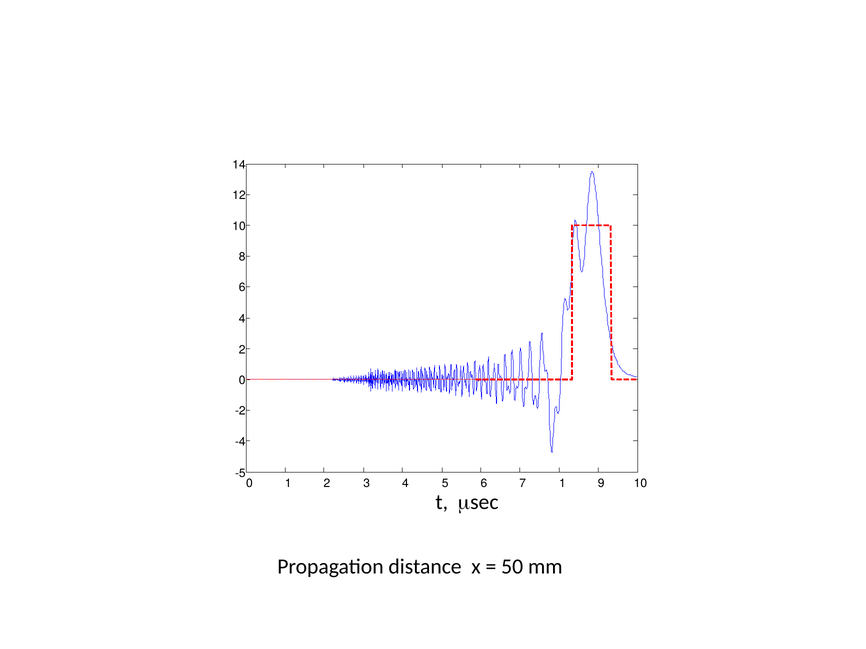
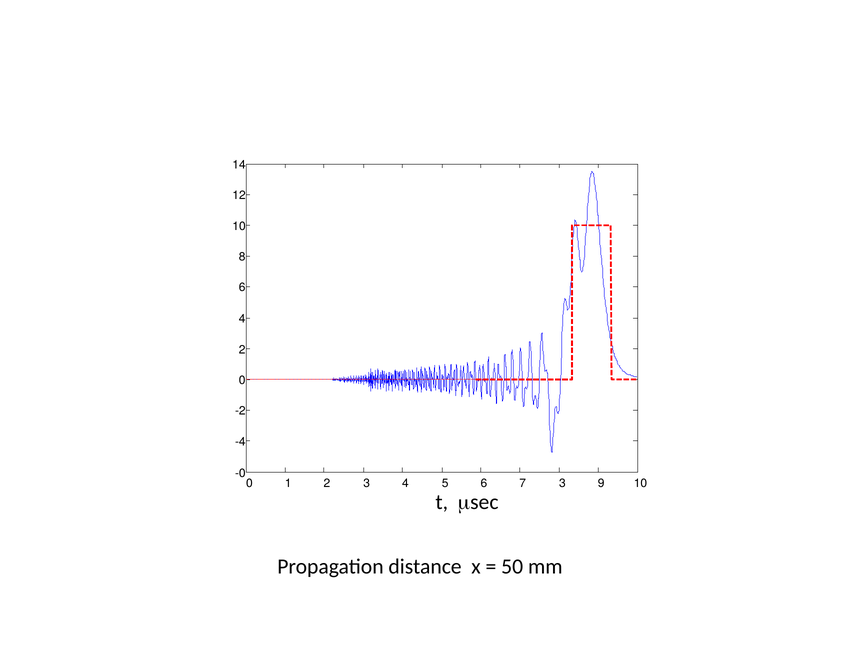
-5: -5 -> -0
7 1: 1 -> 3
